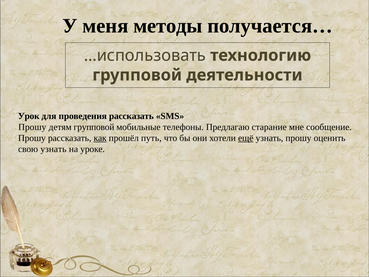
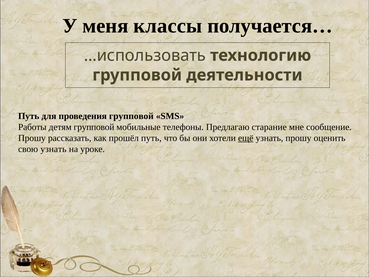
методы: методы -> классы
Урок at (29, 116): Урок -> Путь
проведения рассказать: рассказать -> групповой
Прошу at (32, 127): Прошу -> Работы
как underline: present -> none
